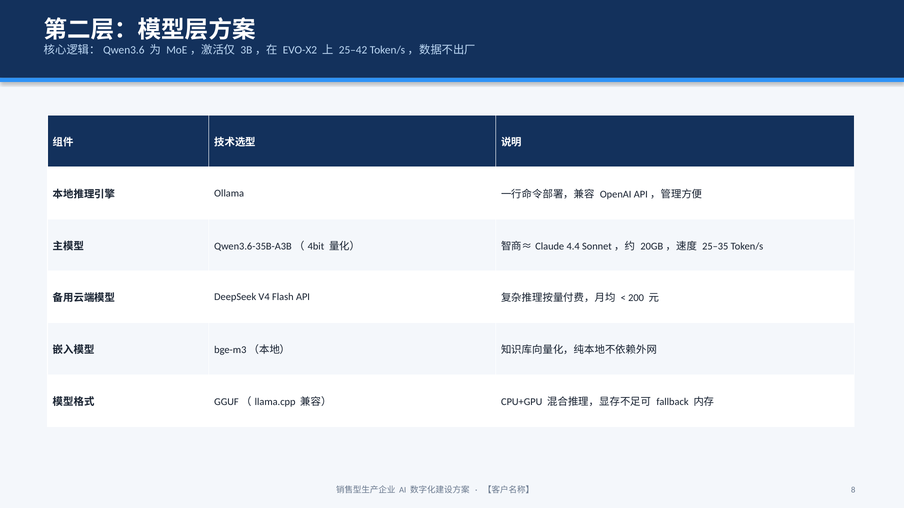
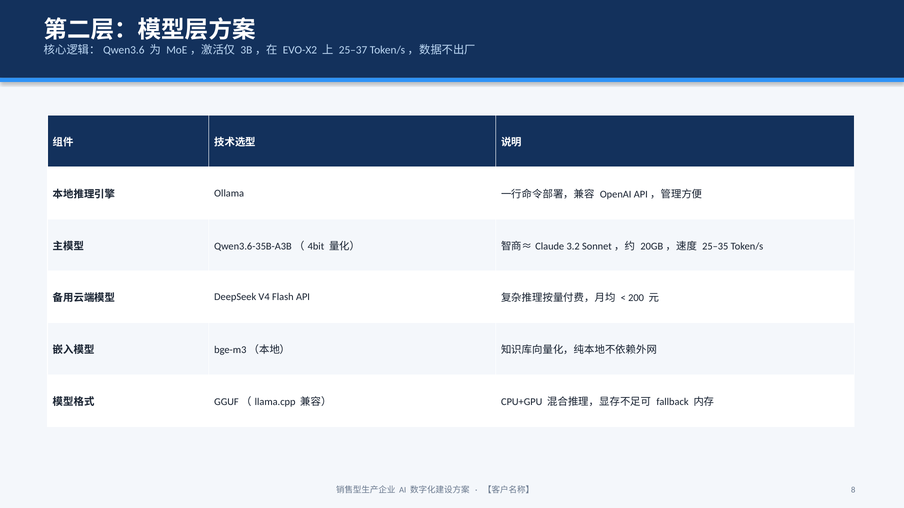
25–42: 25–42 -> 25–37
4.4: 4.4 -> 3.2
